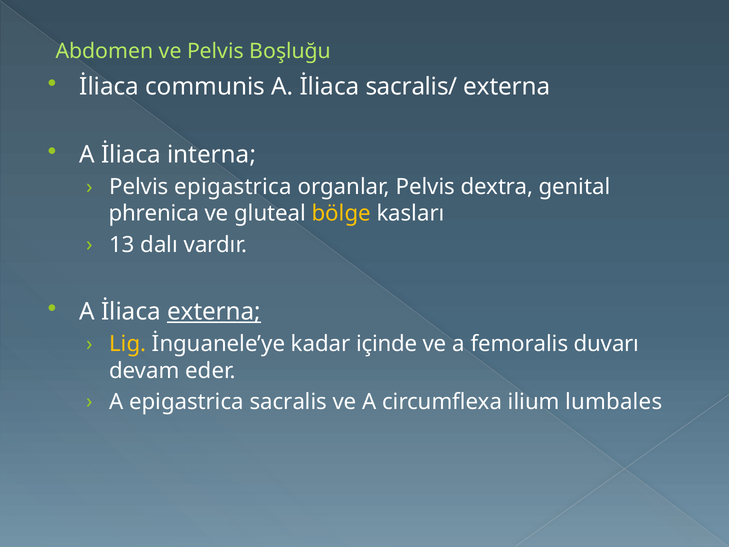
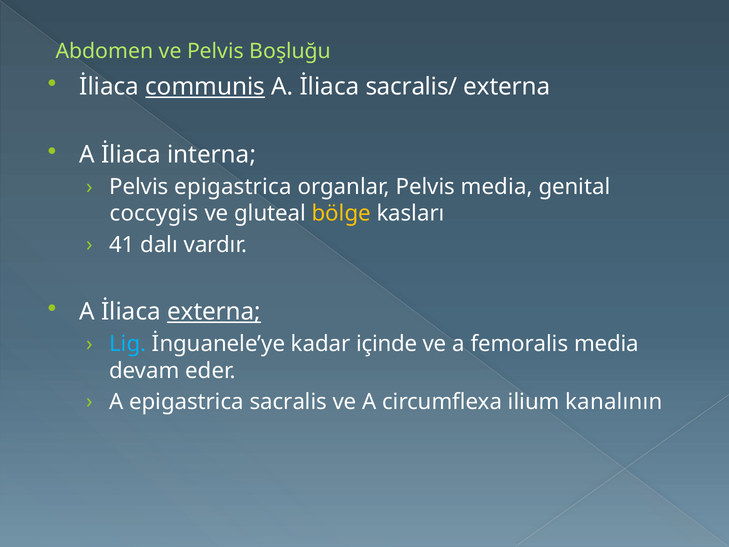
communis underline: none -> present
Pelvis dextra: dextra -> media
phrenica: phrenica -> coccygis
13: 13 -> 41
Lig colour: yellow -> light blue
femoralis duvarı: duvarı -> media
lumbales: lumbales -> kanalının
